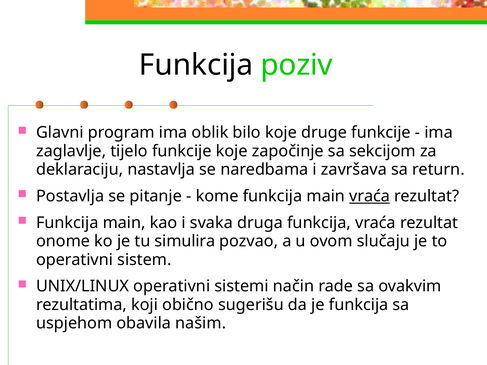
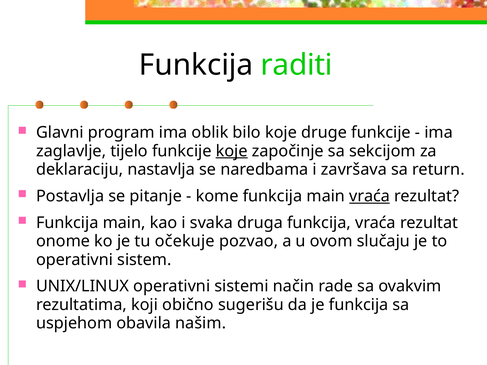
poziv: poziv -> raditi
koje at (232, 151) underline: none -> present
simulira: simulira -> očekuje
